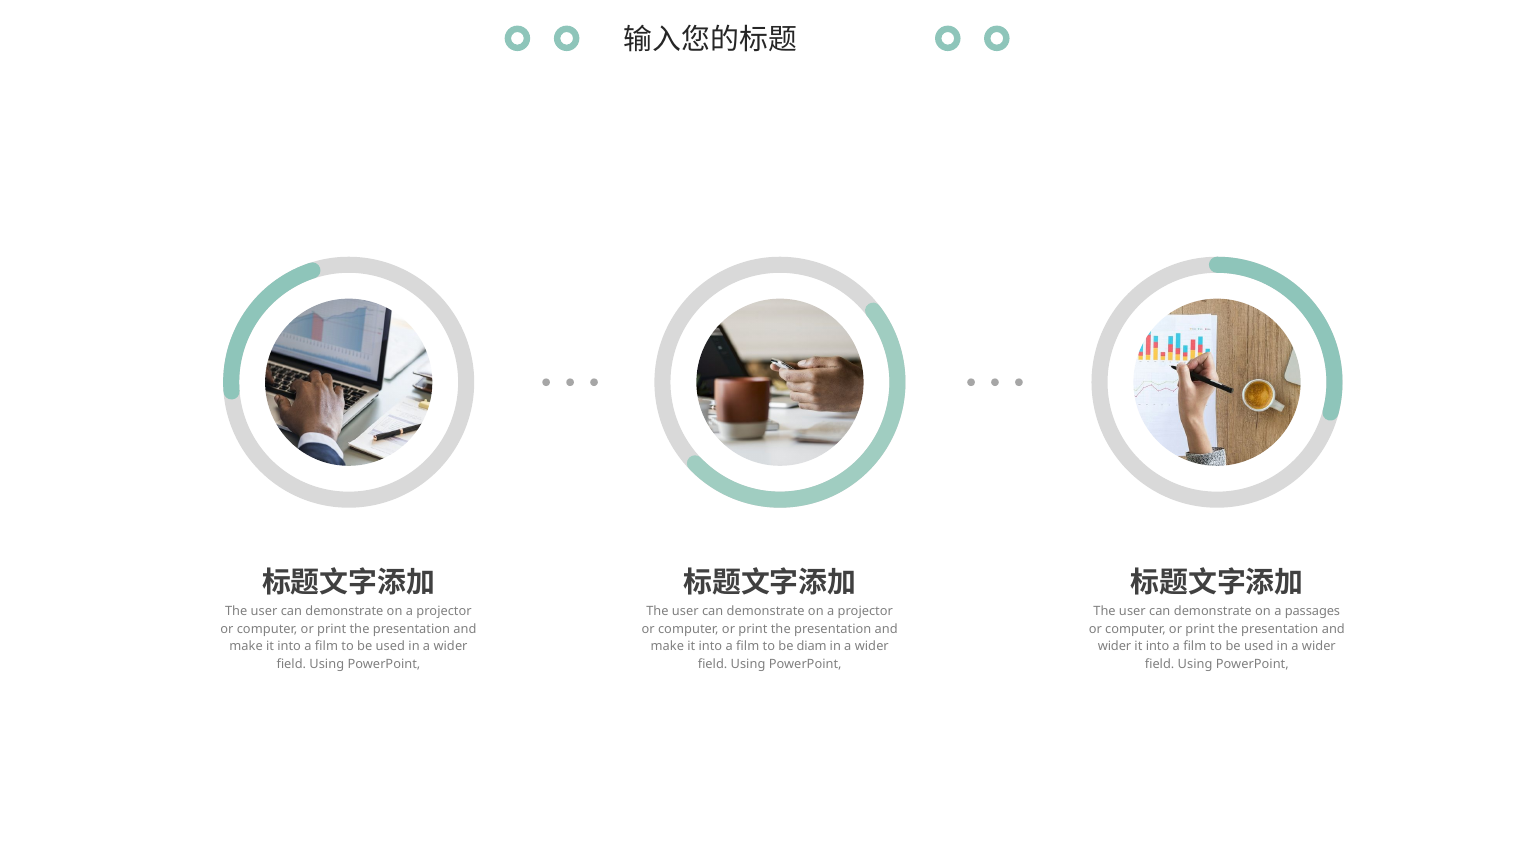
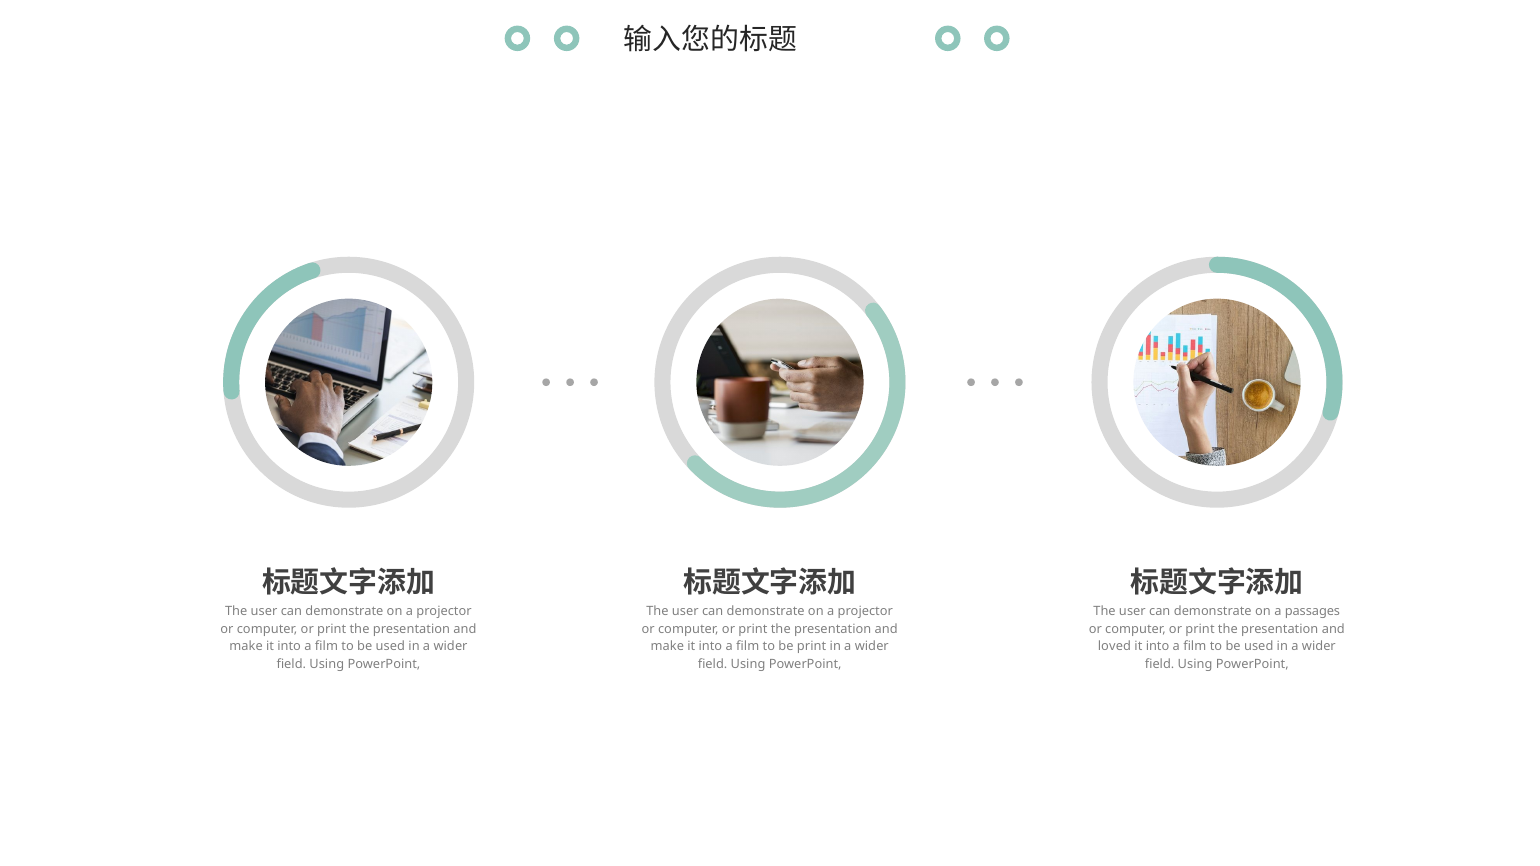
be diam: diam -> print
wider at (1115, 647): wider -> loved
